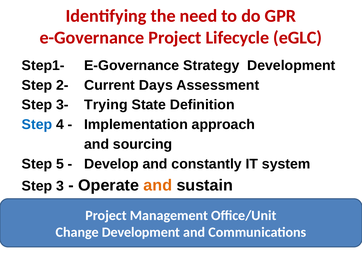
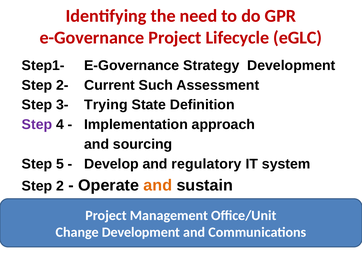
Days: Days -> Such
Step at (37, 125) colour: blue -> purple
constantly: constantly -> regulatory
3: 3 -> 2
